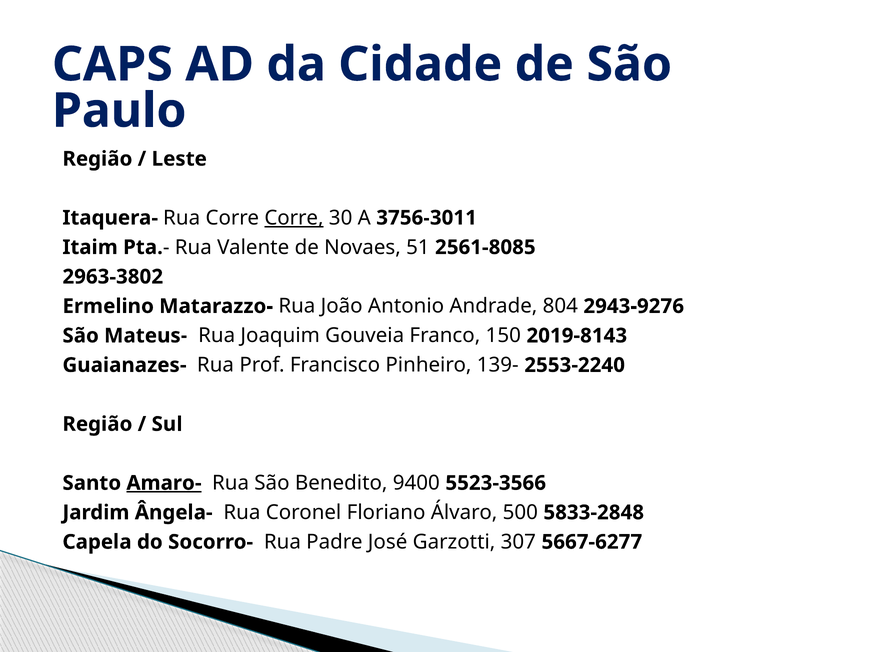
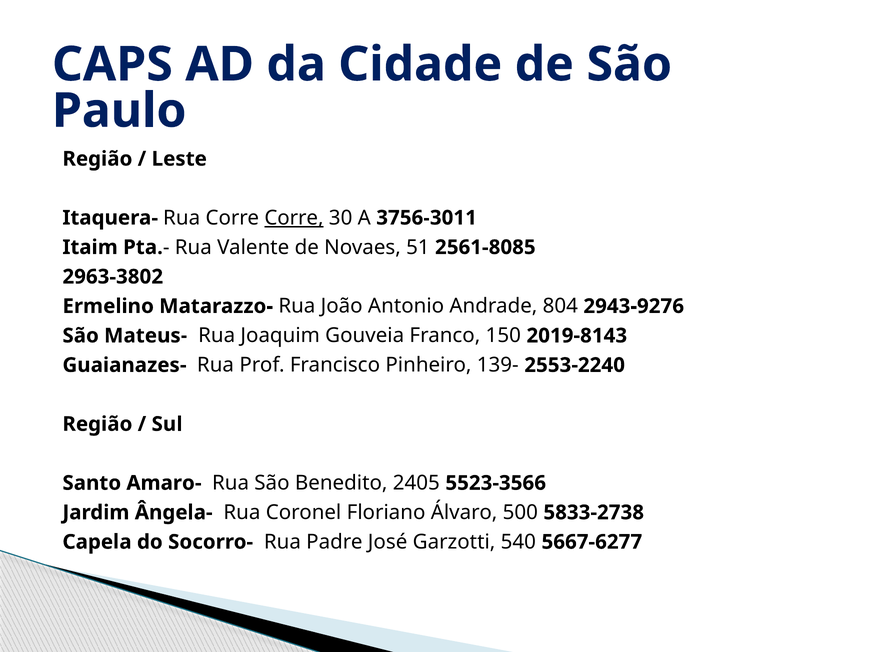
Amaro- underline: present -> none
9400: 9400 -> 2405
5833-2848: 5833-2848 -> 5833-2738
307: 307 -> 540
